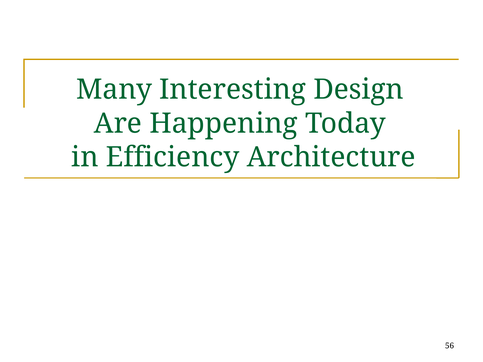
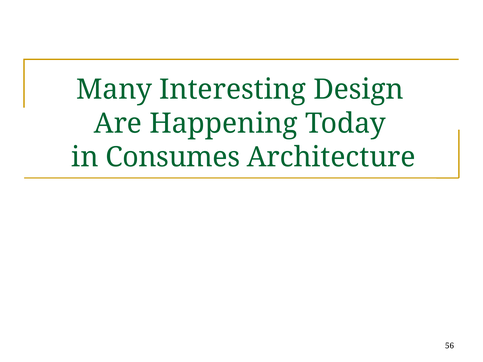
Efficiency: Efficiency -> Consumes
